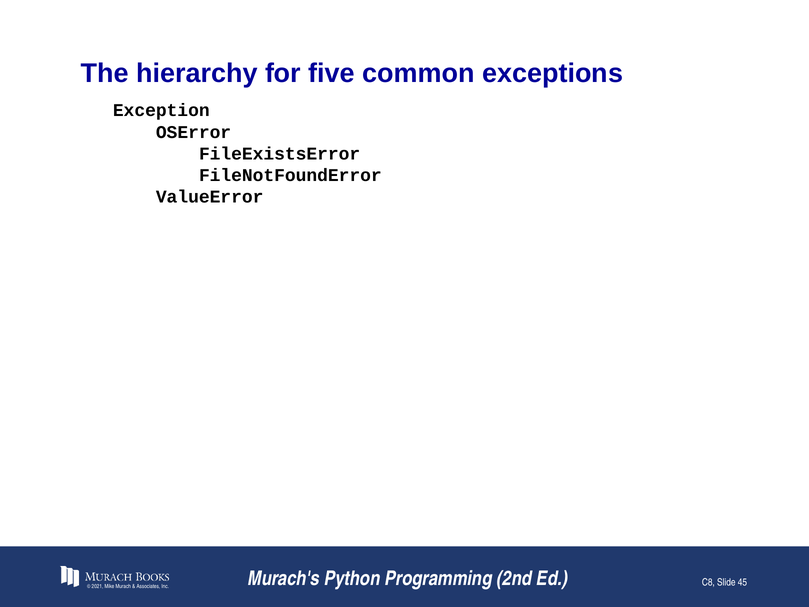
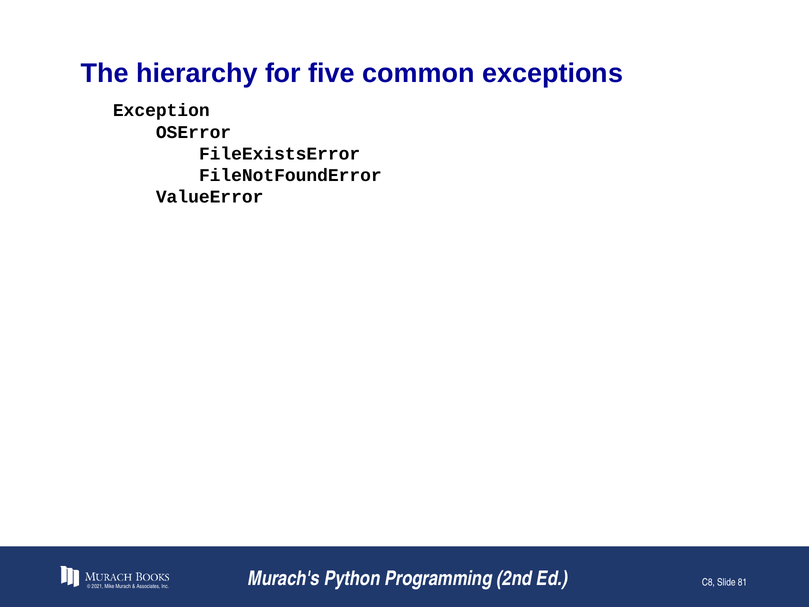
45: 45 -> 81
